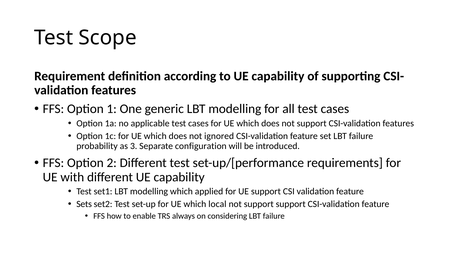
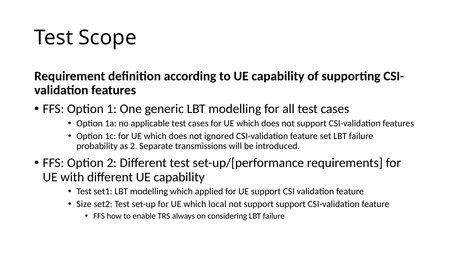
as 3: 3 -> 2
configuration: configuration -> transmissions
Sets: Sets -> Size
